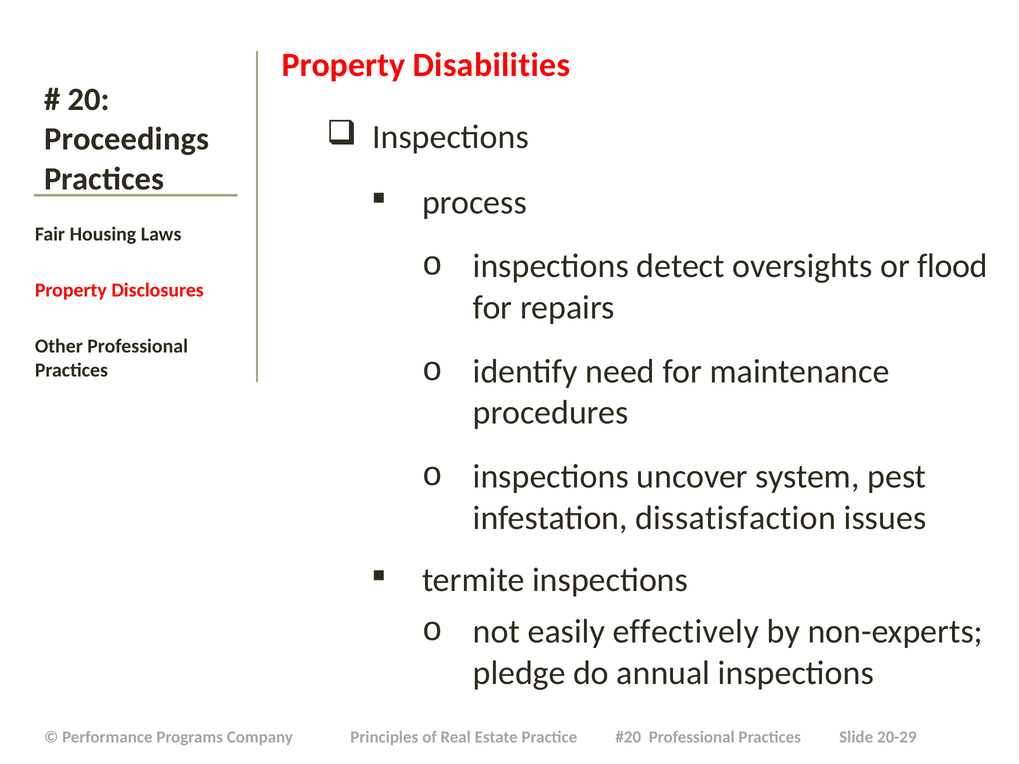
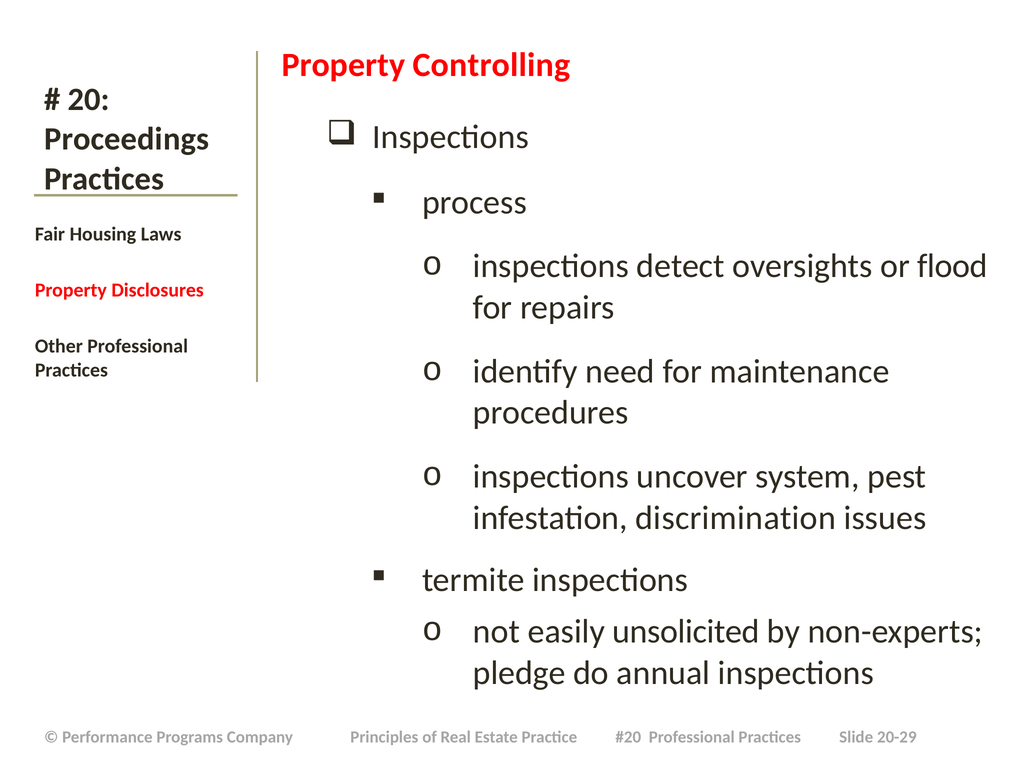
Disabilities: Disabilities -> Controlling
dissatisfaction: dissatisfaction -> discrimination
effectively: effectively -> unsolicited
